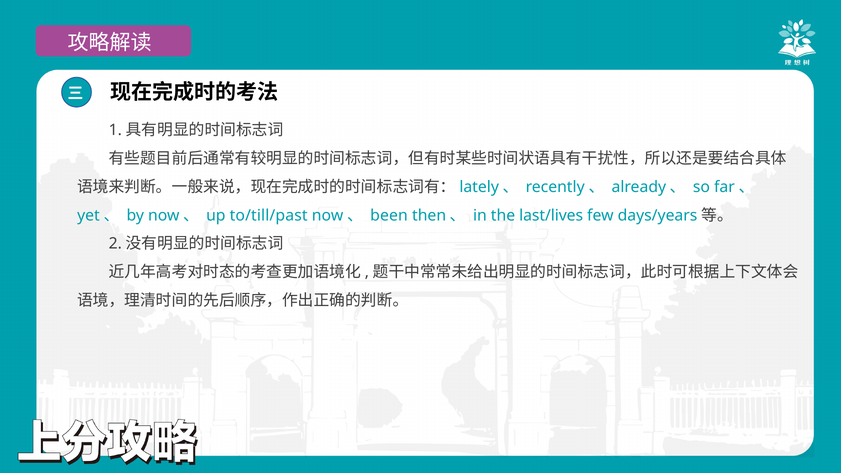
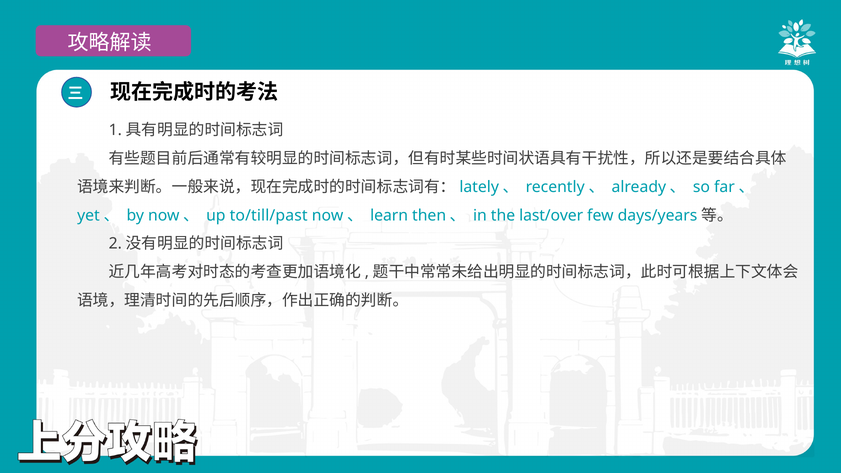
been: been -> learn
last/lives: last/lives -> last/over
